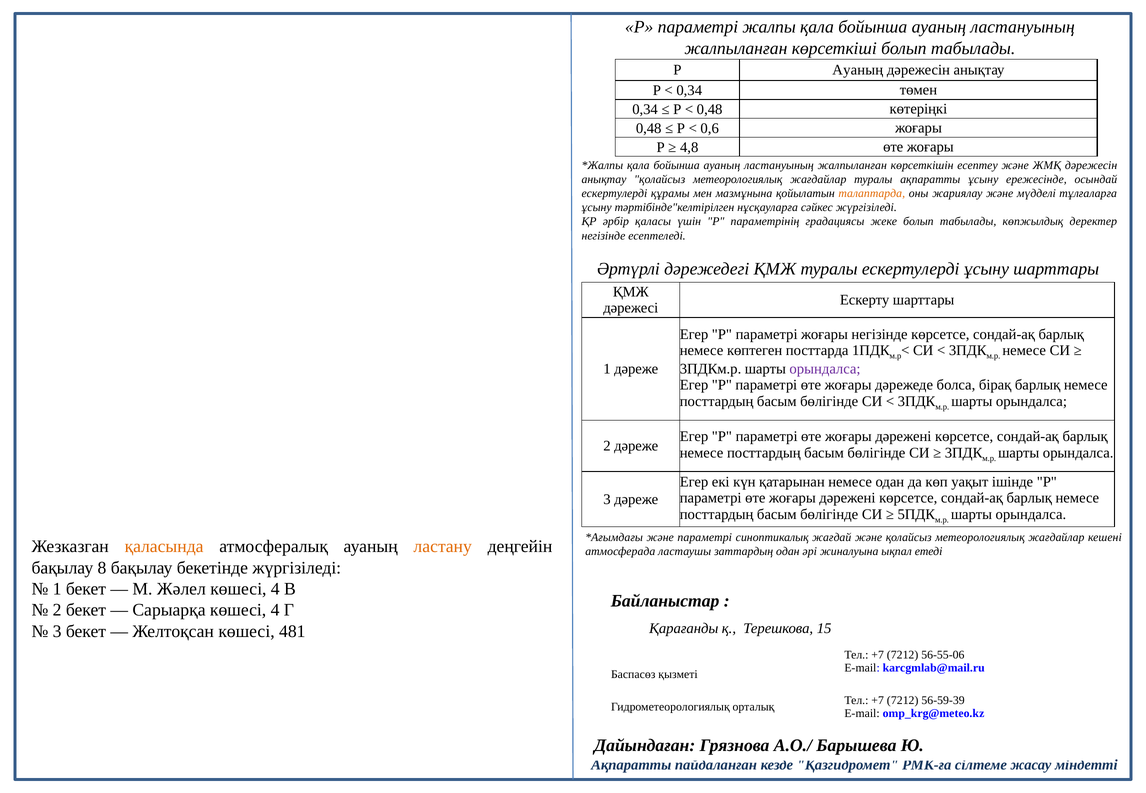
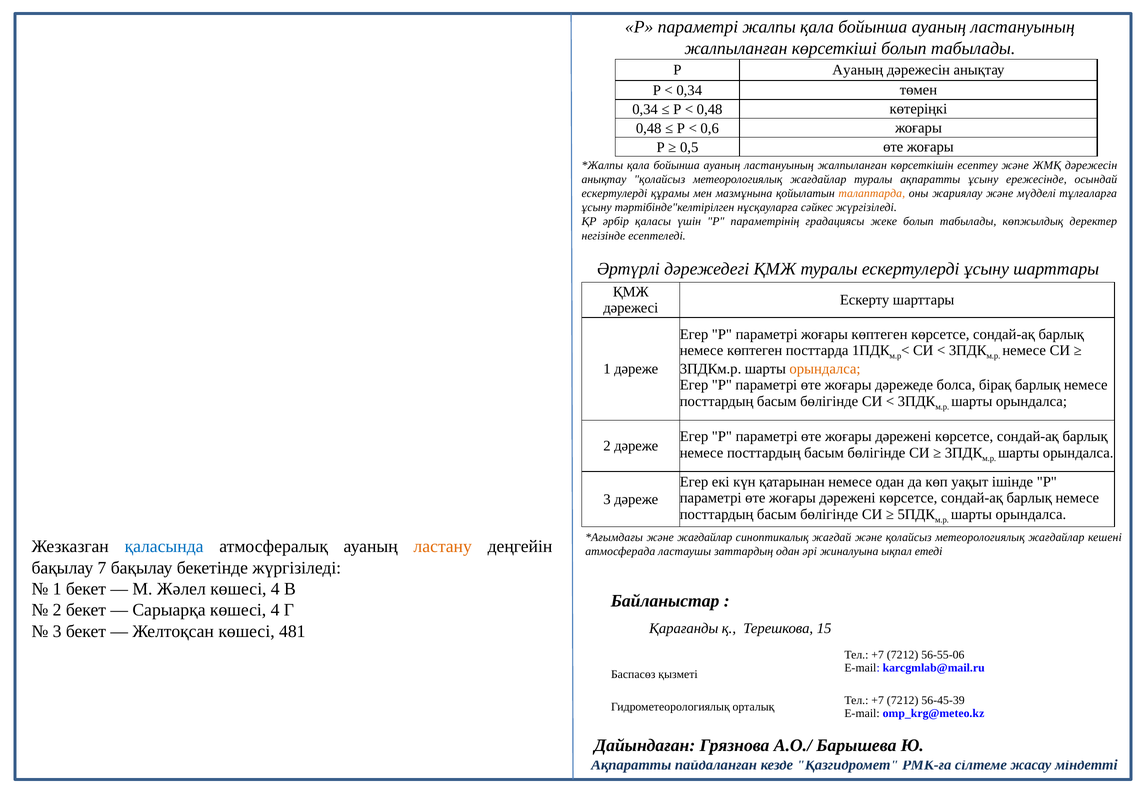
4,8: 4,8 -> 0,5
жоғары негізінде: негізінде -> көптеген
орындалса at (825, 369) colour: purple -> orange
және параметрі: параметрі -> жағдайлар
қаласында colour: orange -> blue
8: 8 -> 7
56-59-39: 56-59-39 -> 56-45-39
